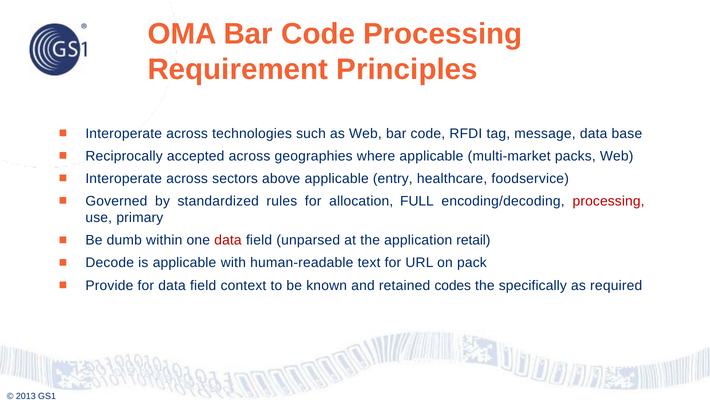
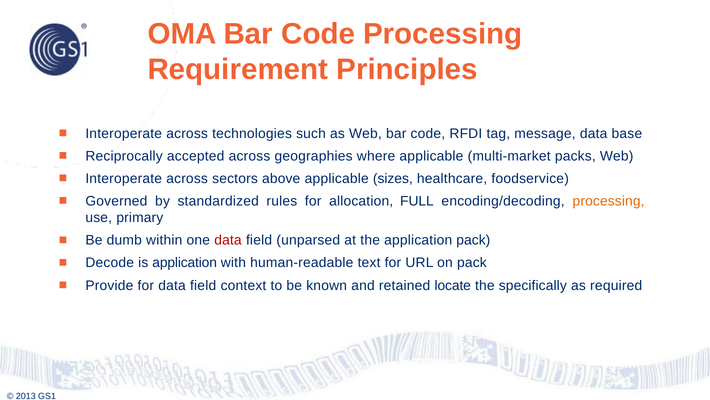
entry: entry -> sizes
processing at (609, 201) colour: red -> orange
application retail: retail -> pack
is applicable: applicable -> application
codes: codes -> locate
